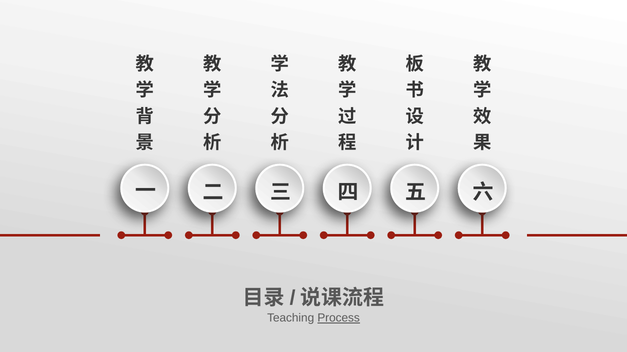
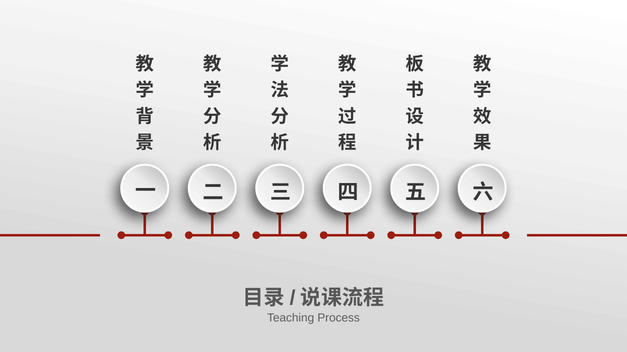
Process underline: present -> none
